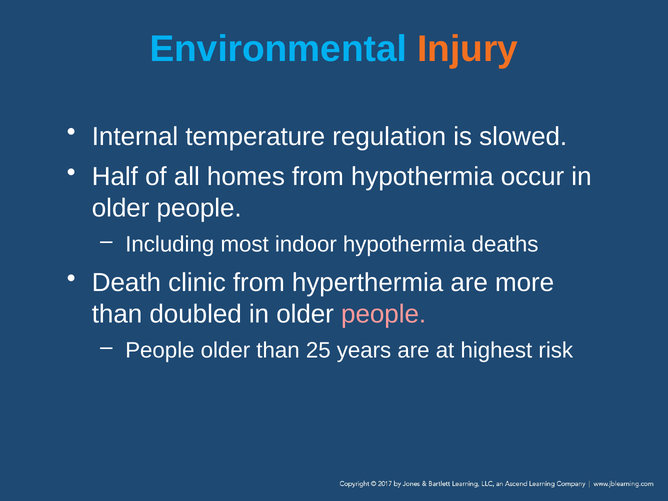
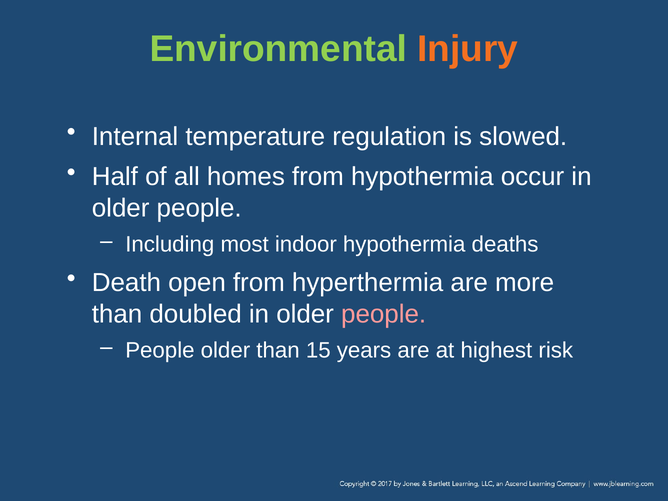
Environmental colour: light blue -> light green
clinic: clinic -> open
25: 25 -> 15
